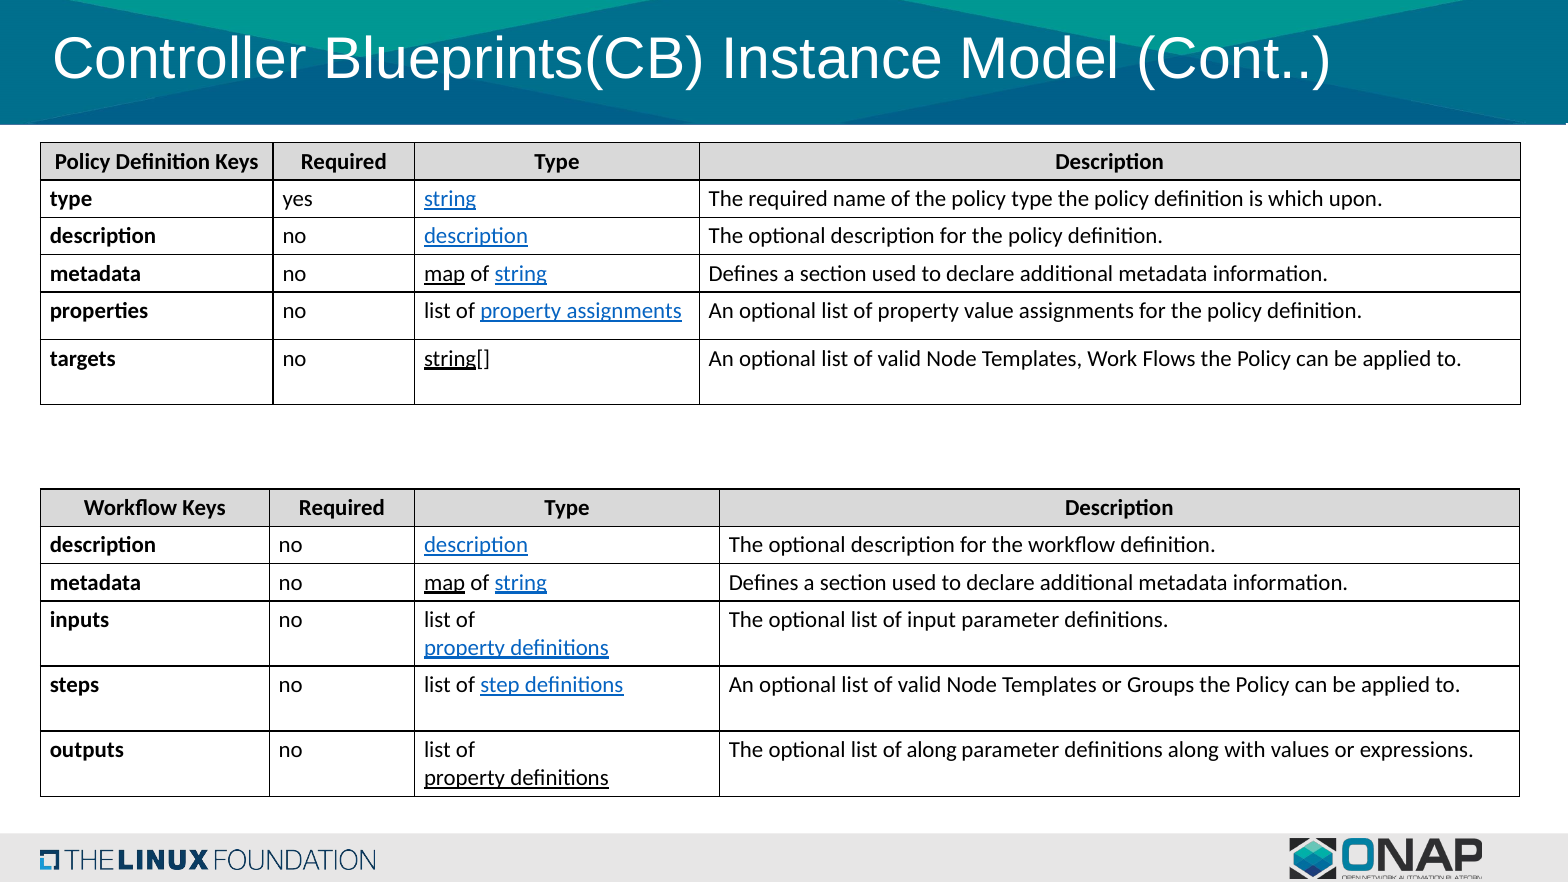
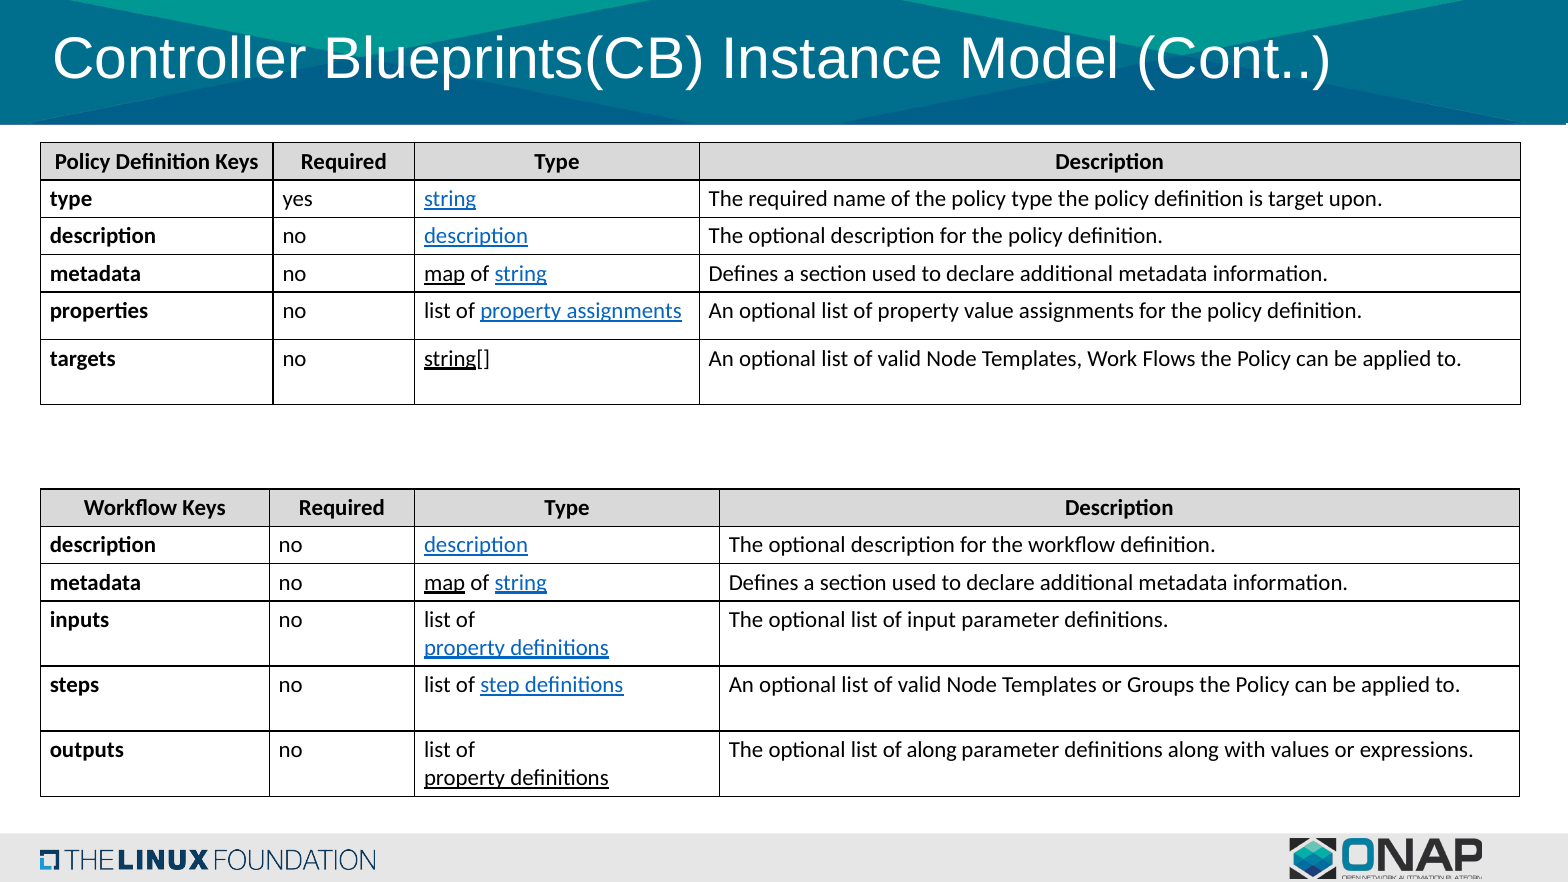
which: which -> target
